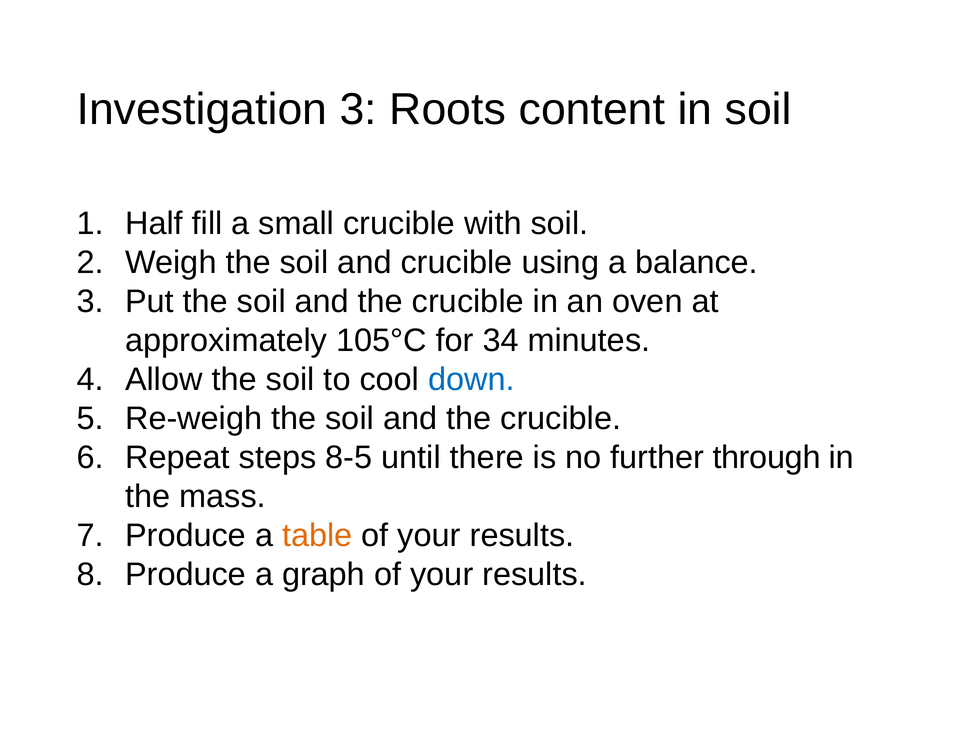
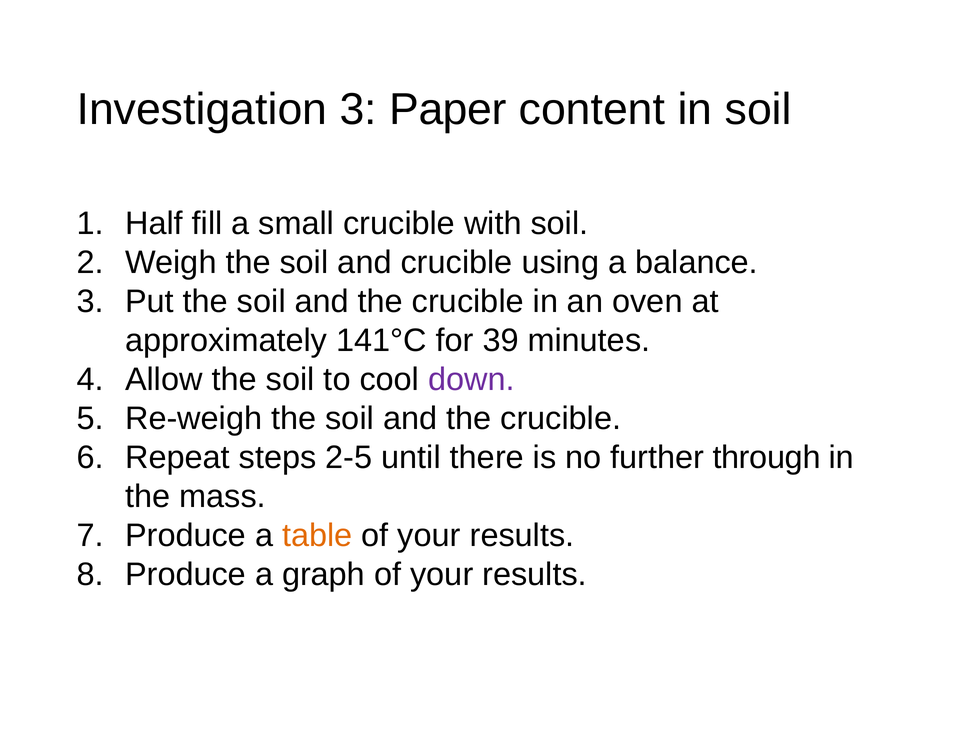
Roots: Roots -> Paper
105°C: 105°C -> 141°C
34: 34 -> 39
down colour: blue -> purple
8-5: 8-5 -> 2-5
